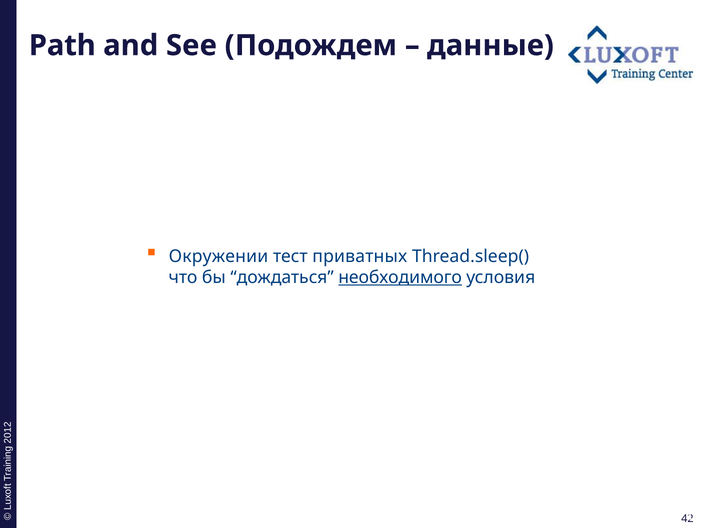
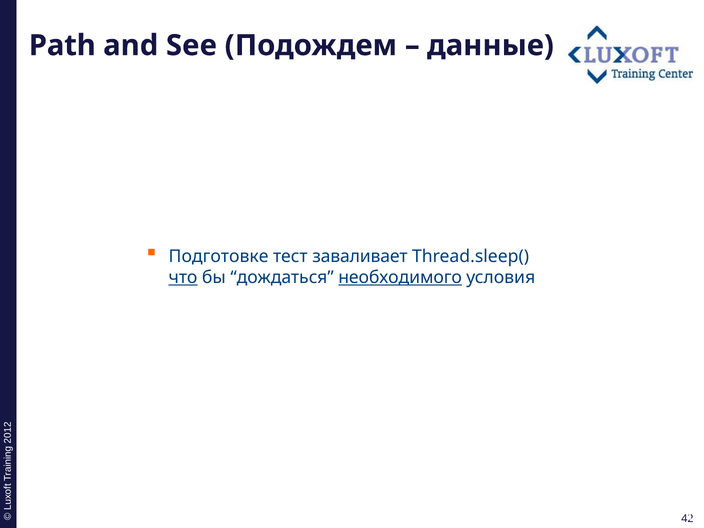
Окружении: Окружении -> Подготовке
приватных: приватных -> заваливает
что underline: none -> present
